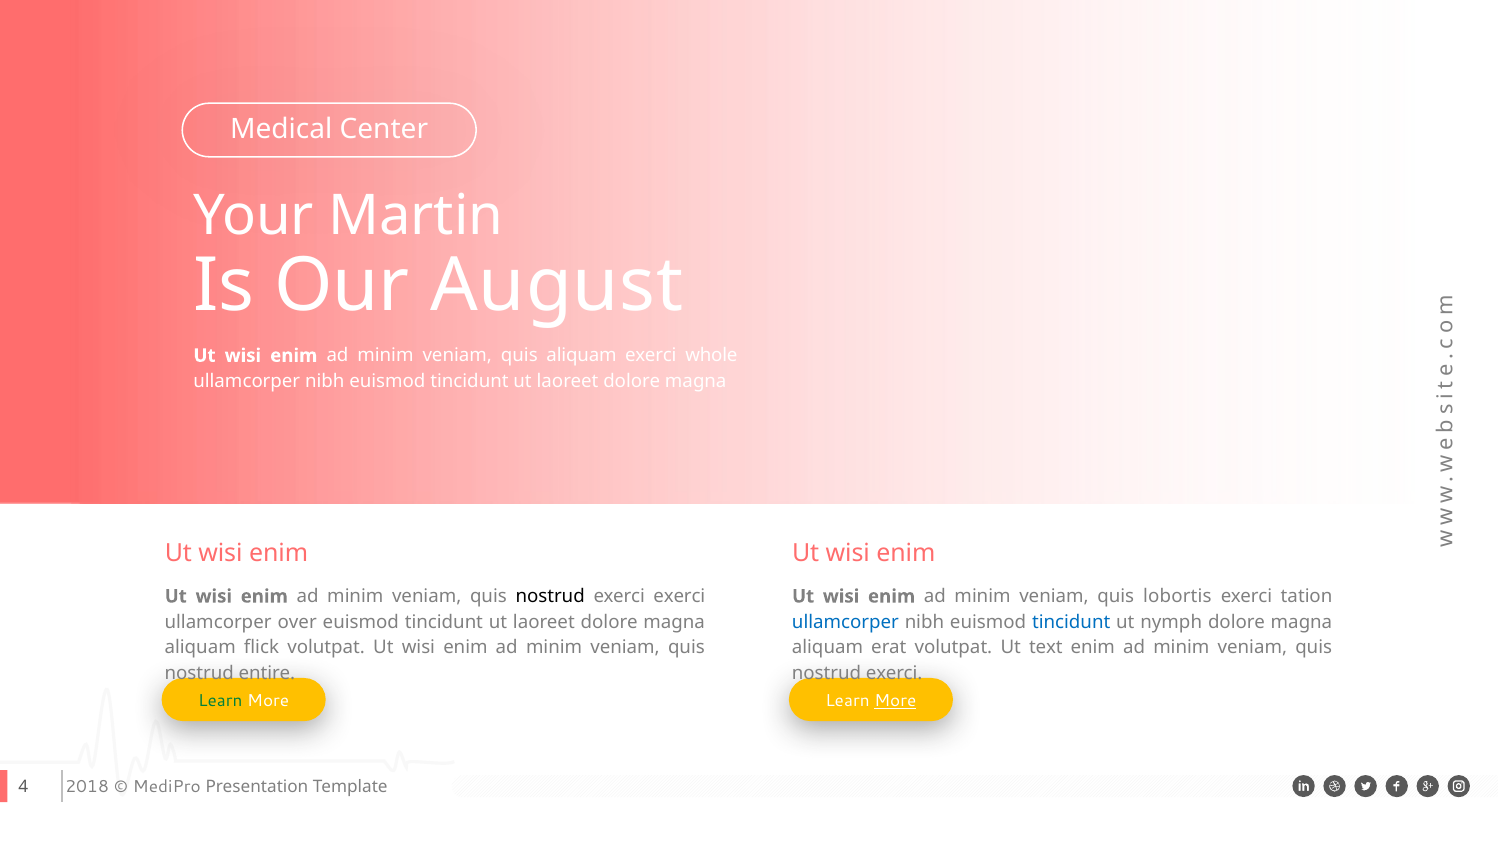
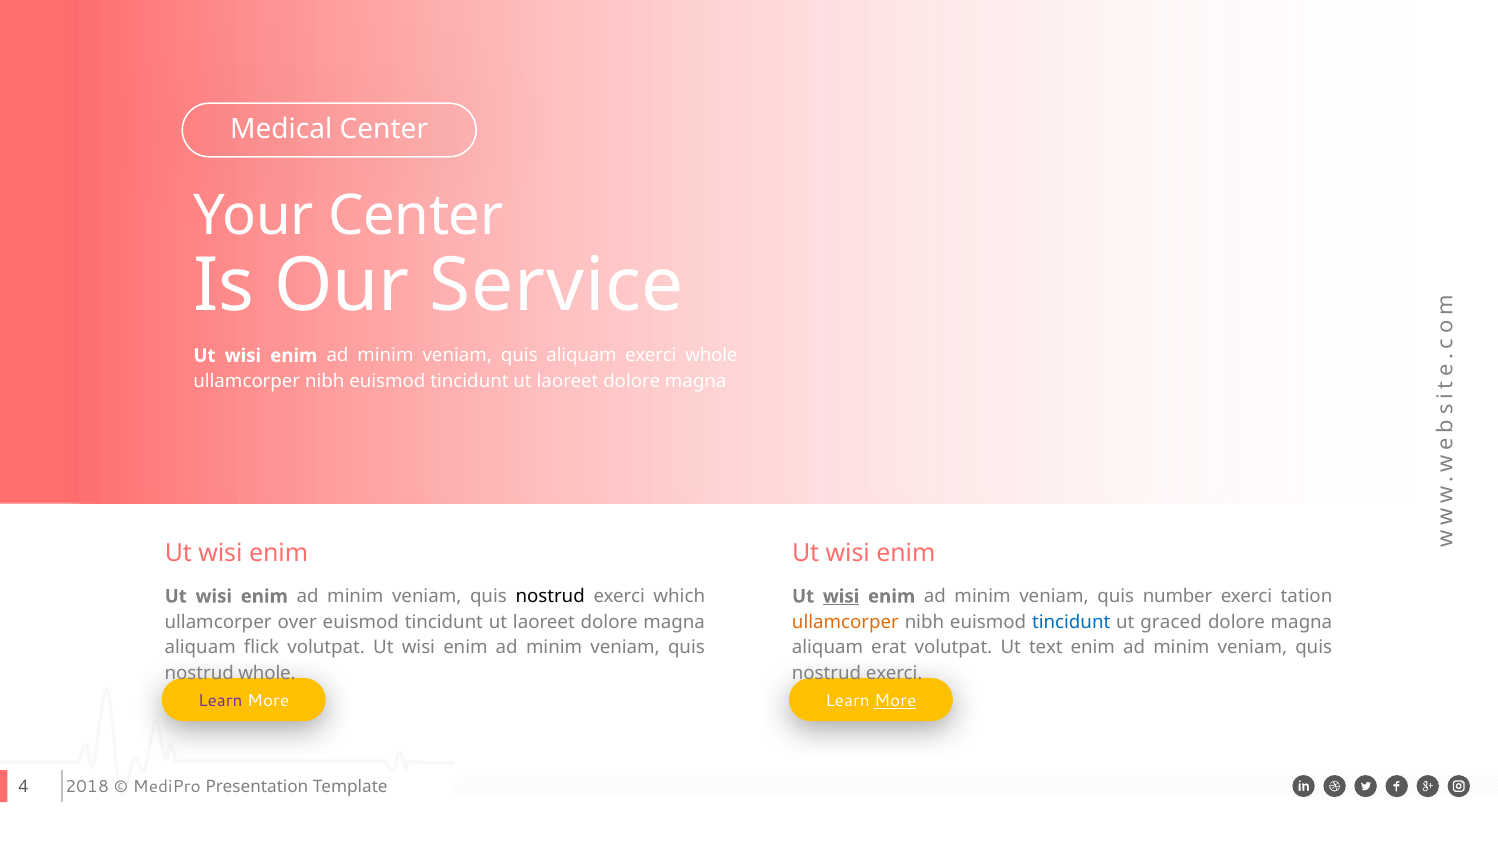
Your Martin: Martin -> Center
August: August -> Service
exerci exerci: exerci -> which
wisi at (841, 596) underline: none -> present
lobortis: lobortis -> number
ullamcorper at (845, 622) colour: blue -> orange
nymph: nymph -> graced
nostrud entire: entire -> whole
Learn at (220, 700) colour: green -> purple
